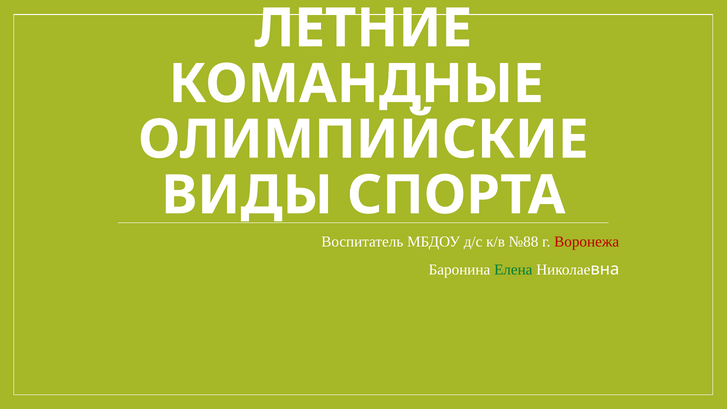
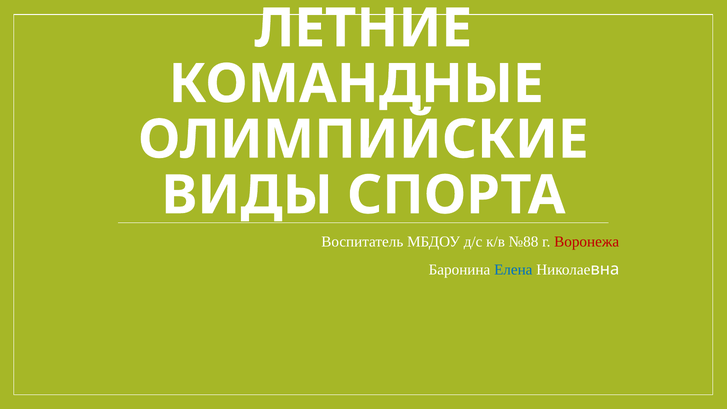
Елена colour: green -> blue
